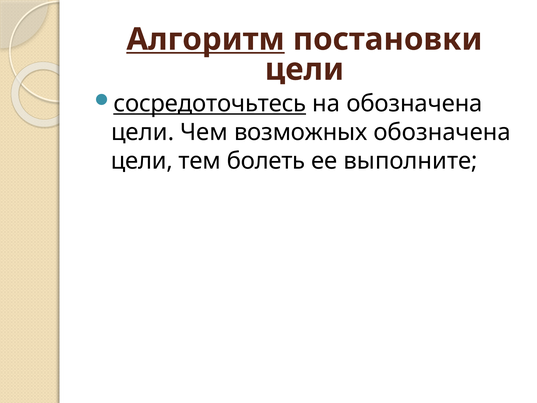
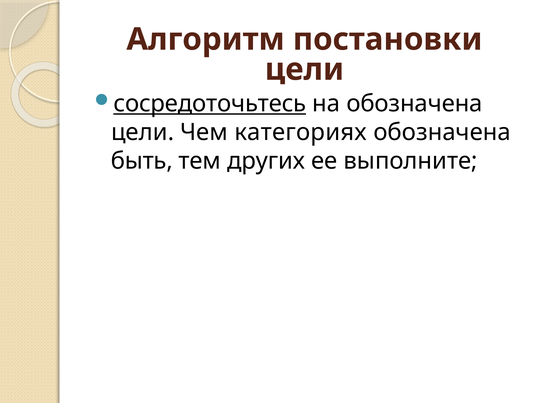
Алгоритм underline: present -> none
возможных: возможных -> категориях
цели at (142, 161): цели -> быть
болеть: болеть -> других
